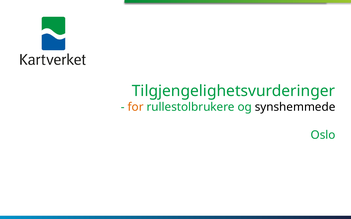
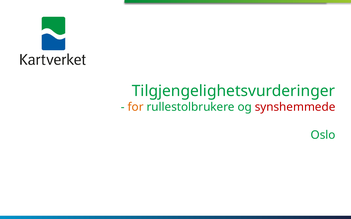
synshemmede colour: black -> red
